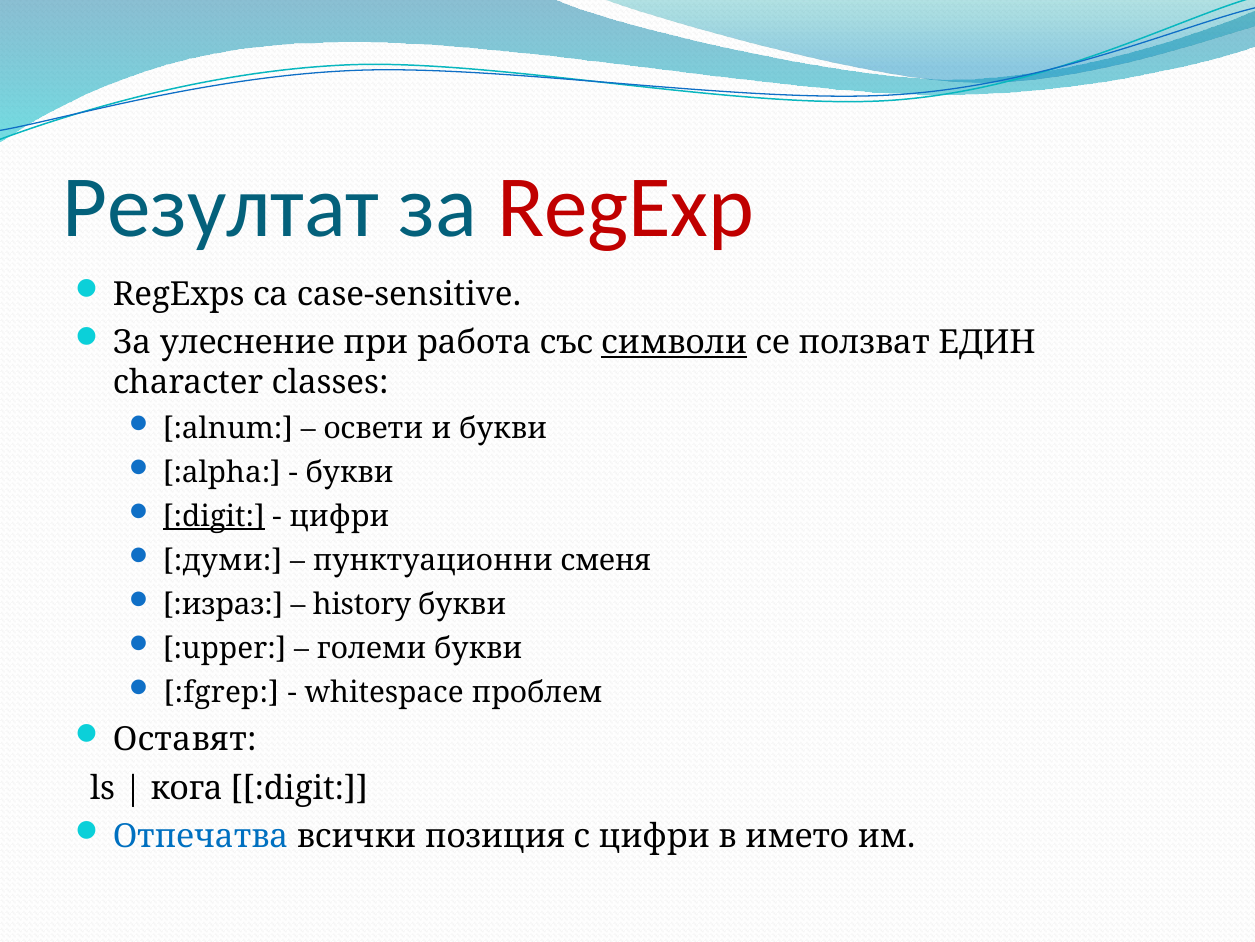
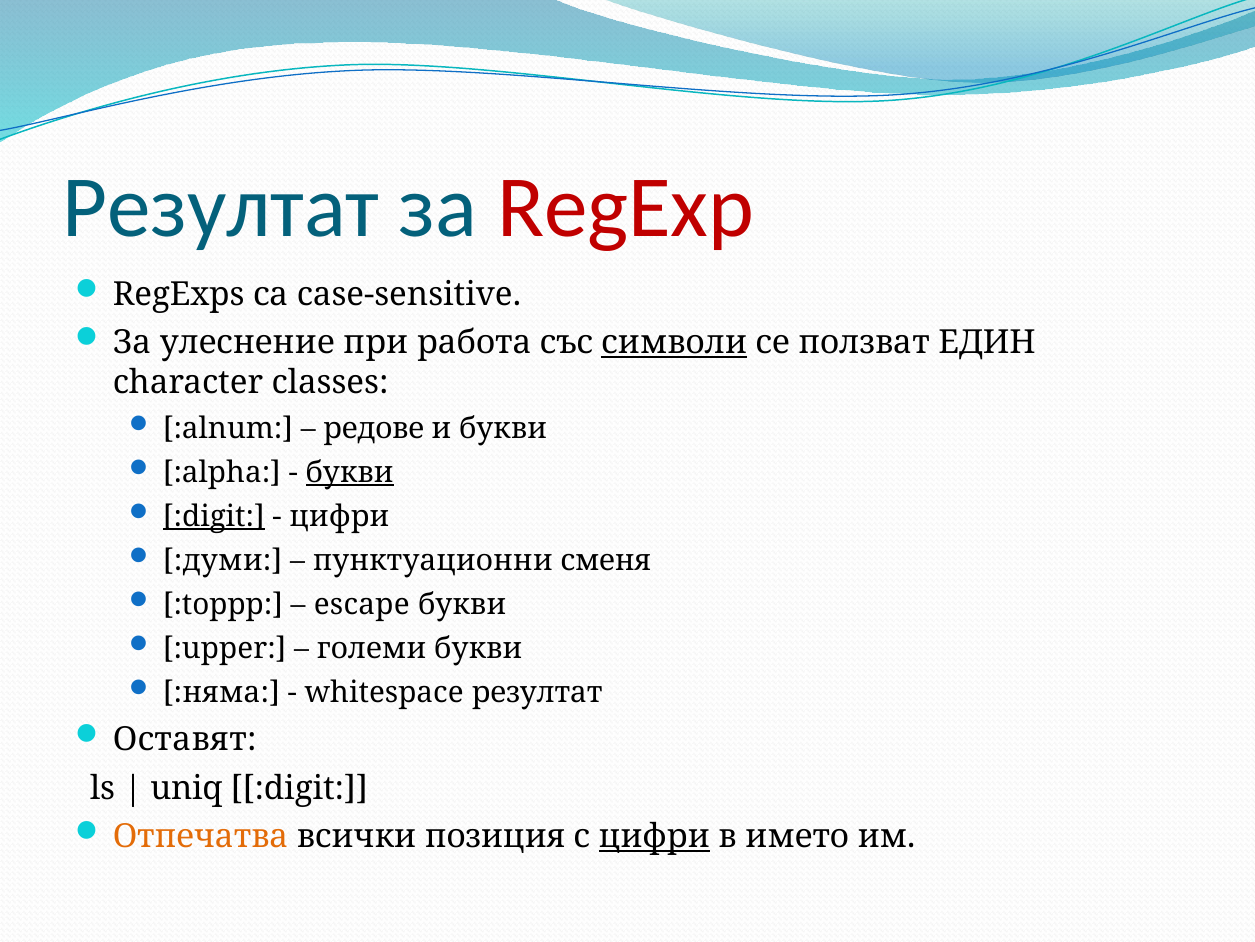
освети: освети -> редове
букви at (350, 472) underline: none -> present
:израз: :израз -> :toppp
history: history -> escape
:fgrep: :fgrep -> :няма
whitespace проблем: проблем -> резултат
кога: кога -> uniq
Отпечатва colour: blue -> orange
цифри at (654, 836) underline: none -> present
